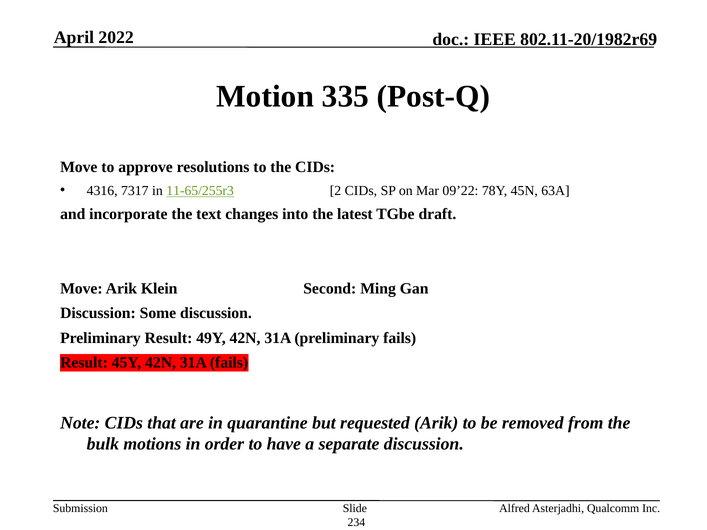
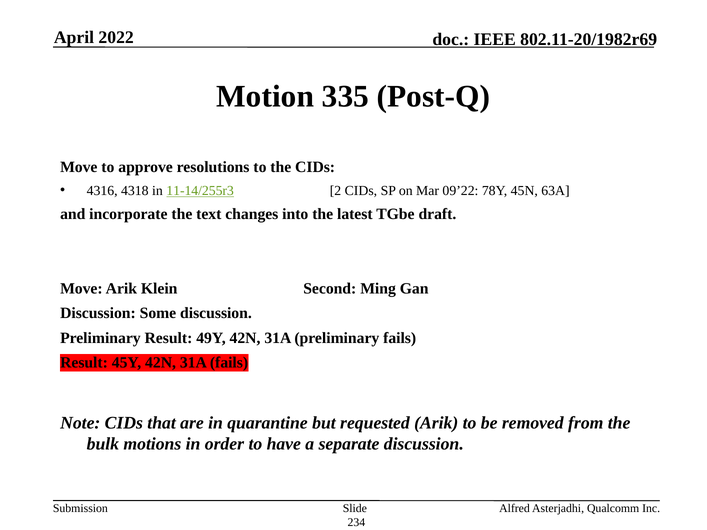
7317: 7317 -> 4318
11-65/255r3: 11-65/255r3 -> 11-14/255r3
